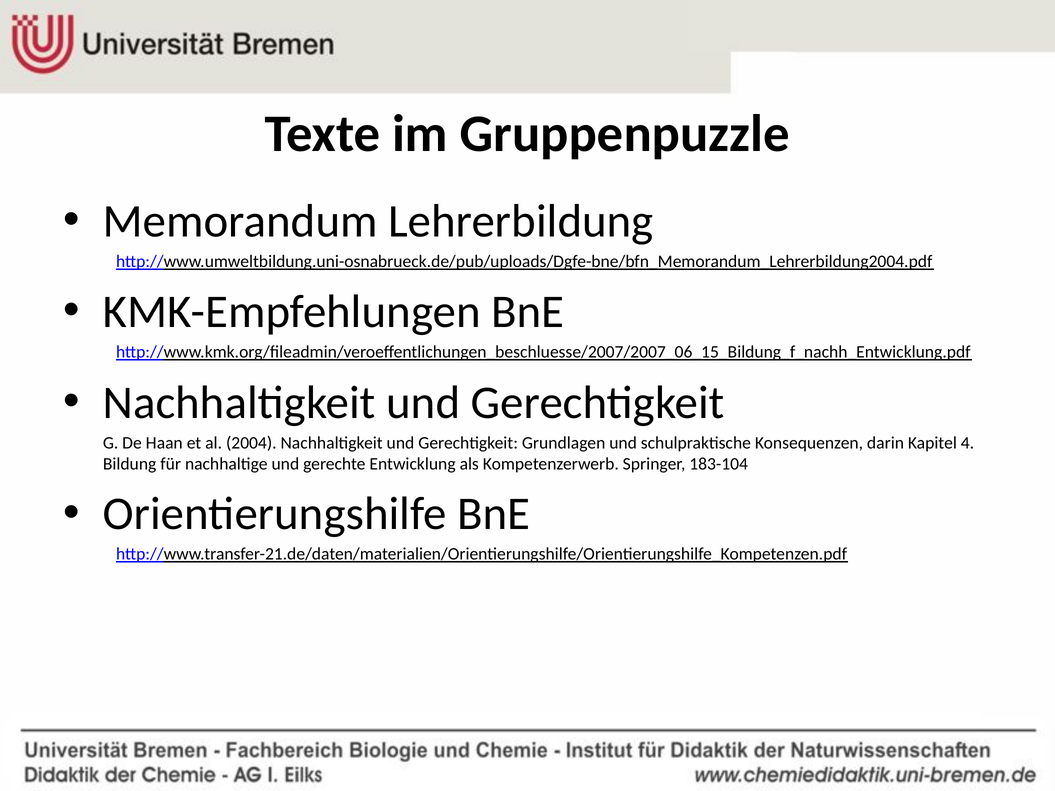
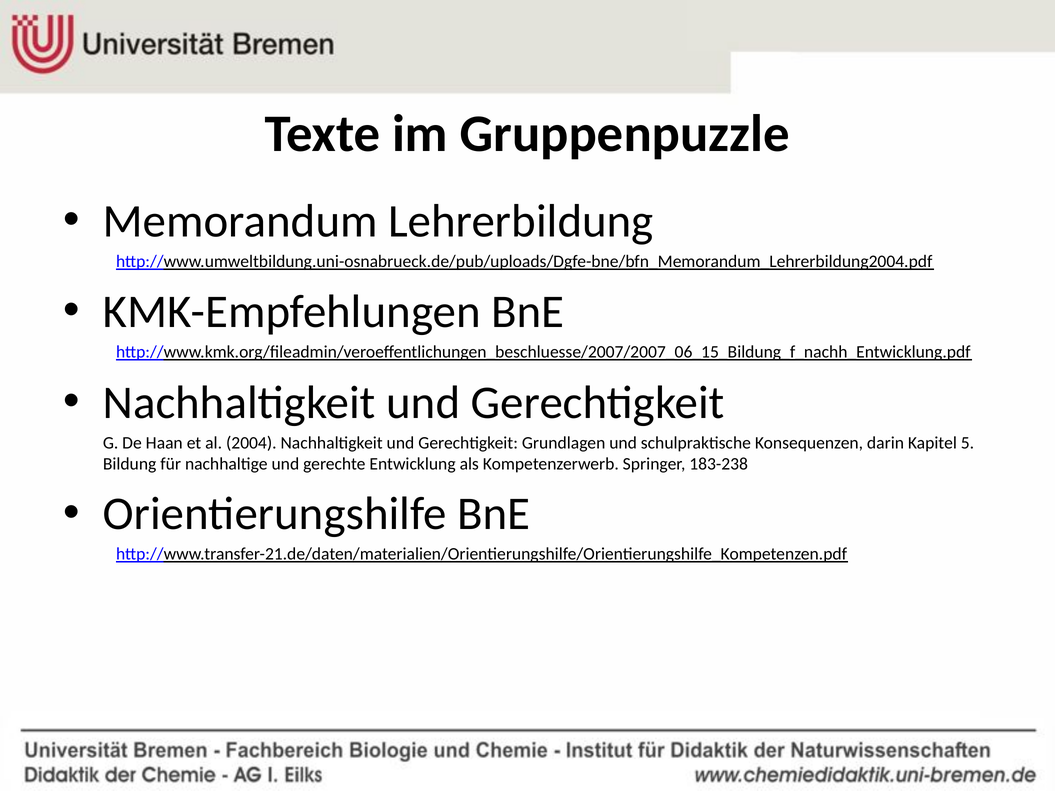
4: 4 -> 5
183-104: 183-104 -> 183-238
